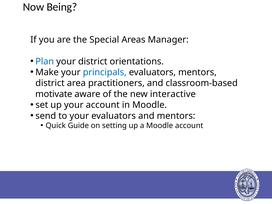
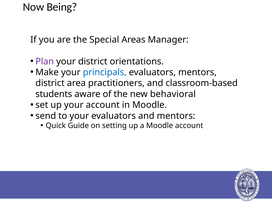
Plan colour: blue -> purple
motivate: motivate -> students
interactive: interactive -> behavioral
